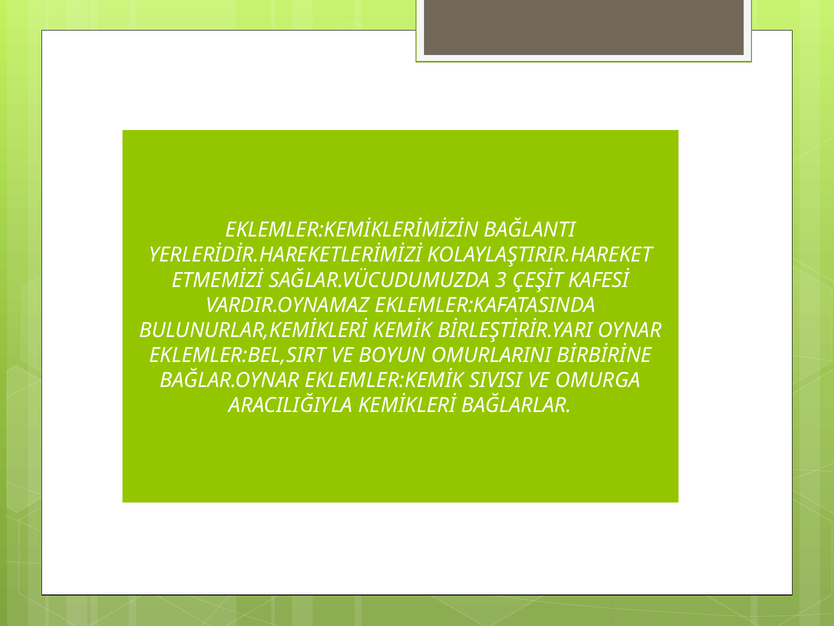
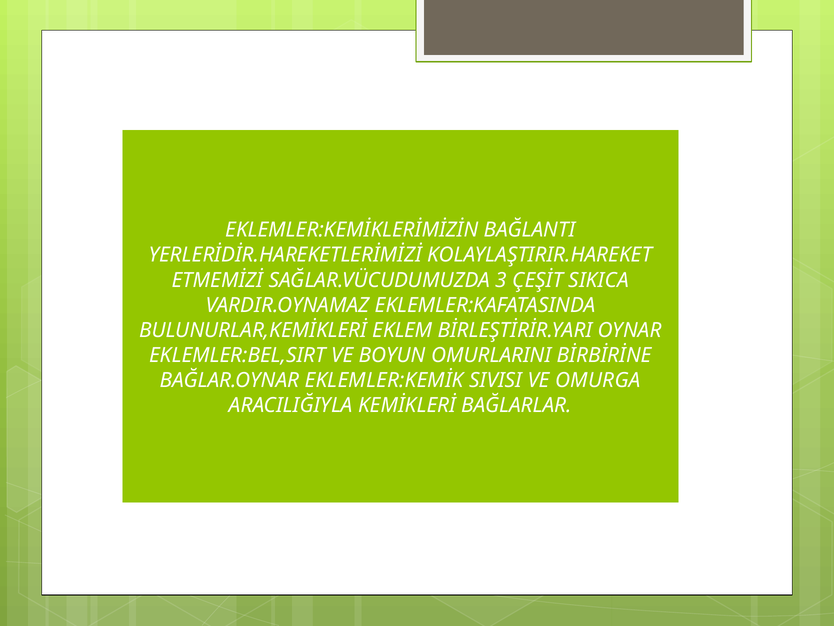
KAFESİ: KAFESİ -> SIKICA
KEMİK: KEMİK -> EKLEM
